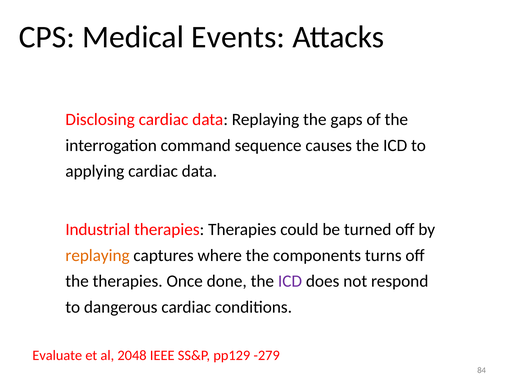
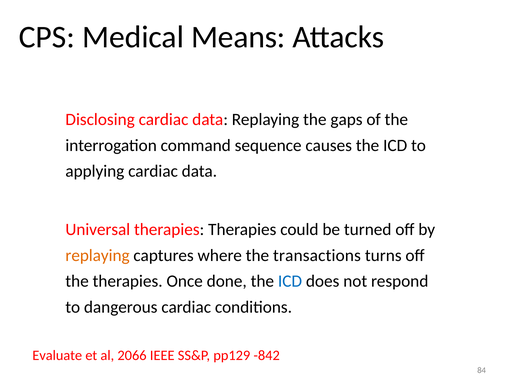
Events: Events -> Means
Industrial: Industrial -> Universal
components: components -> transactions
ICD at (290, 281) colour: purple -> blue
2048: 2048 -> 2066
-279: -279 -> -842
